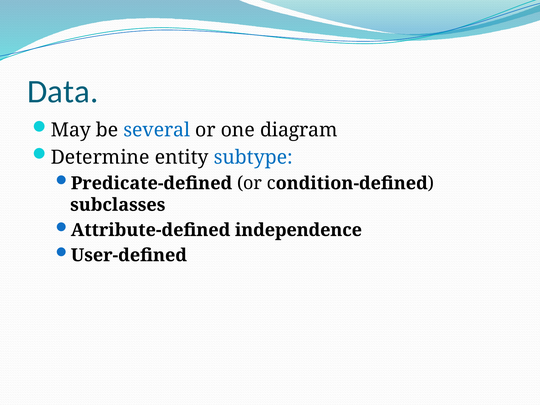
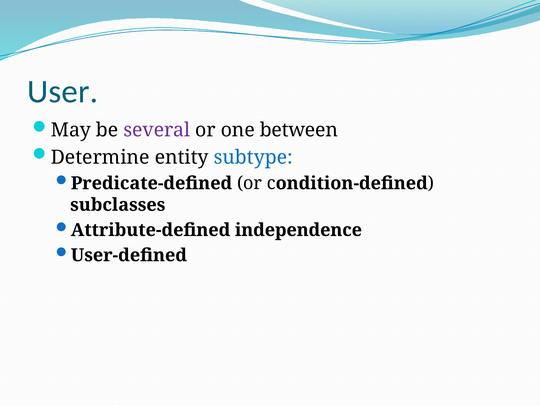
Data: Data -> User
several colour: blue -> purple
diagram: diagram -> between
